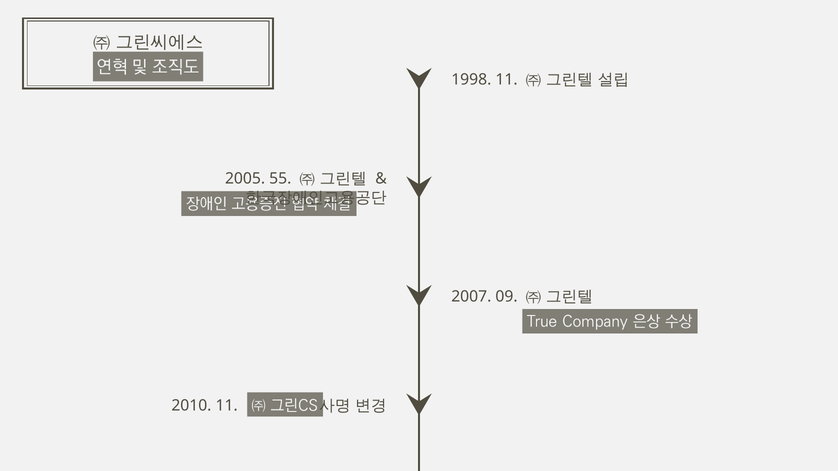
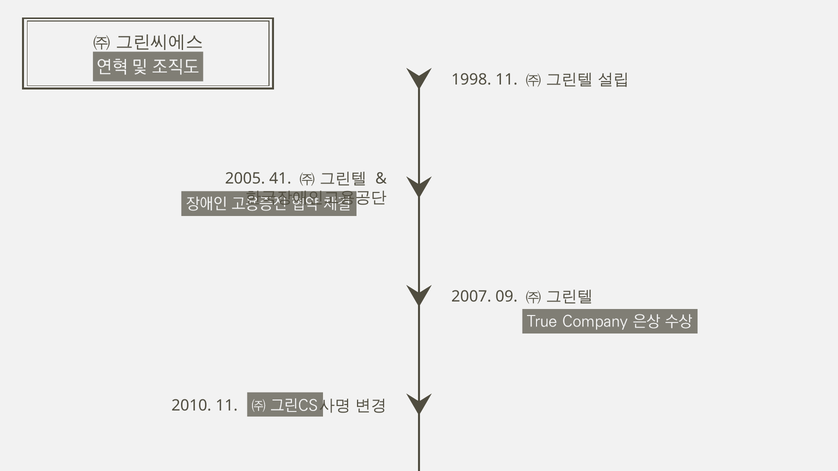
55: 55 -> 41
